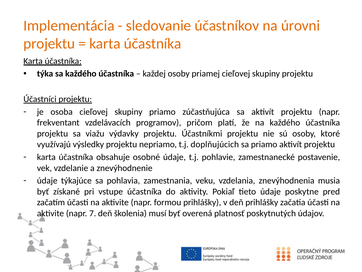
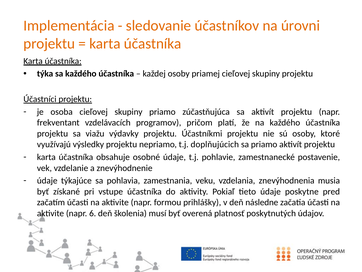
deň prihlášky: prihlášky -> následne
7: 7 -> 6
